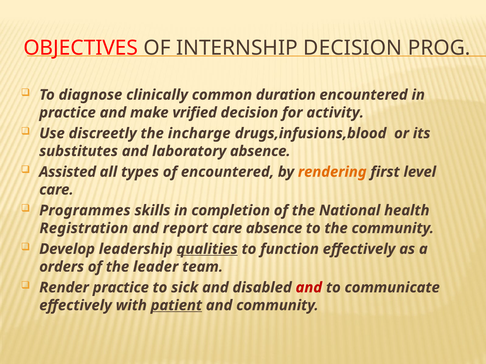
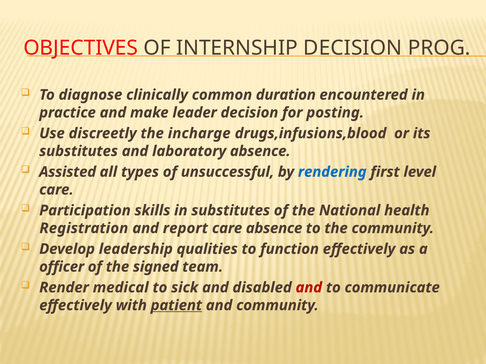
vrified: vrified -> leader
activity: activity -> posting
of encountered: encountered -> unsuccessful
rendering colour: orange -> blue
Programmes: Programmes -> Participation
in completion: completion -> substitutes
qualities underline: present -> none
orders: orders -> officer
leader: leader -> signed
Render practice: practice -> medical
